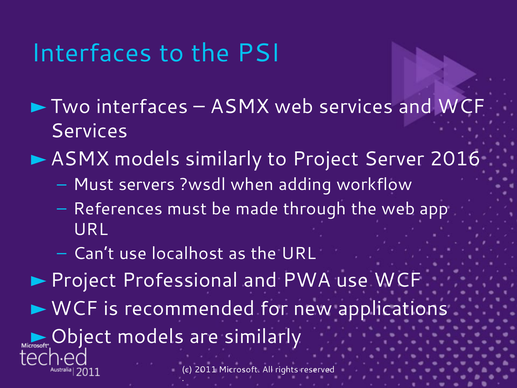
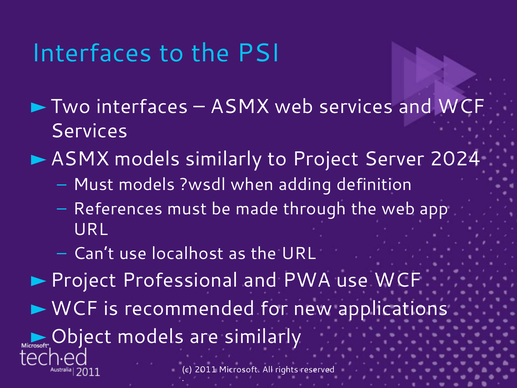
2016: 2016 -> 2024
Must servers: servers -> models
workflow: workflow -> definition
